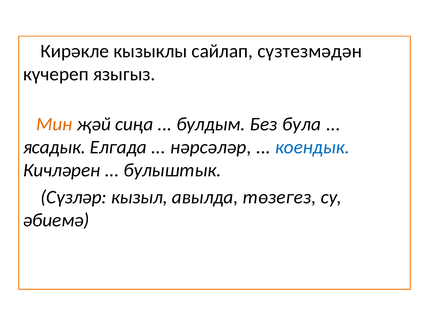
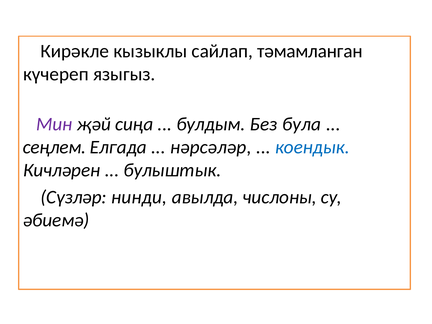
сүзтезмәдән: сүзтезмәдән -> тәмамланган
Мин colour: orange -> purple
ясадык: ясадык -> сеңлем
кызыл: кызыл -> нинди
төзегез: төзегез -> числоны
